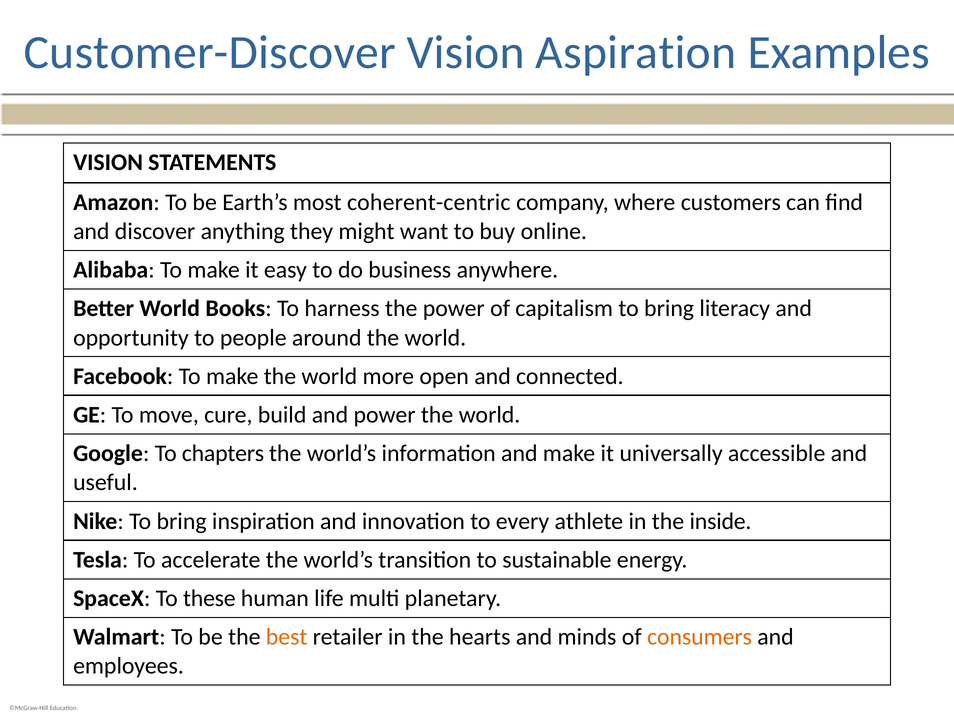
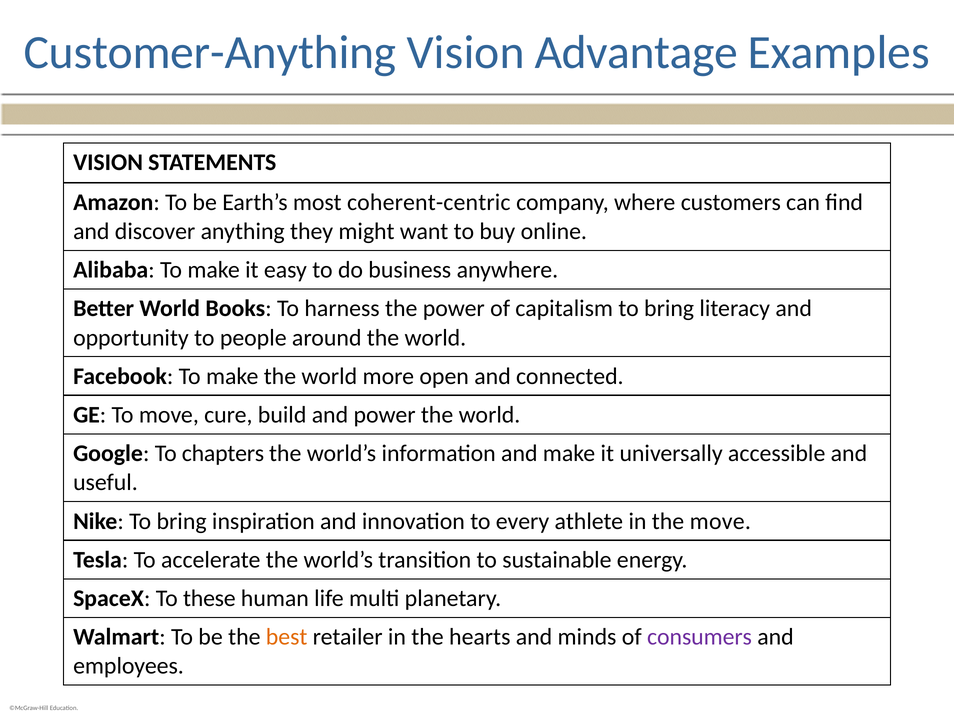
Customer-Discover: Customer-Discover -> Customer-Anything
Aspiration: Aspiration -> Advantage
the inside: inside -> move
consumers colour: orange -> purple
